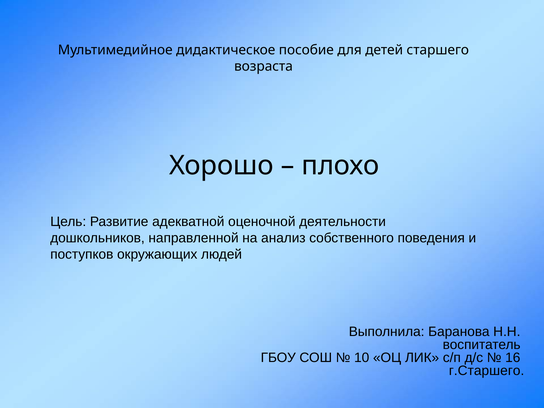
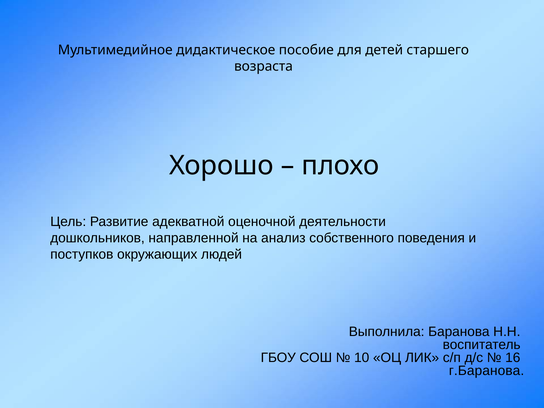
г.Старшего: г.Старшего -> г.Баранова
